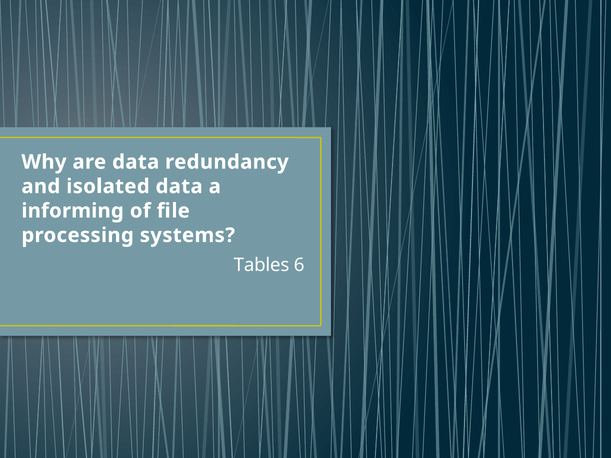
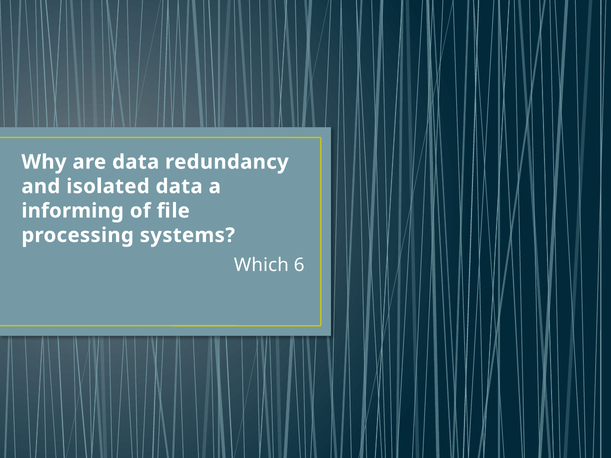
Tables: Tables -> Which
